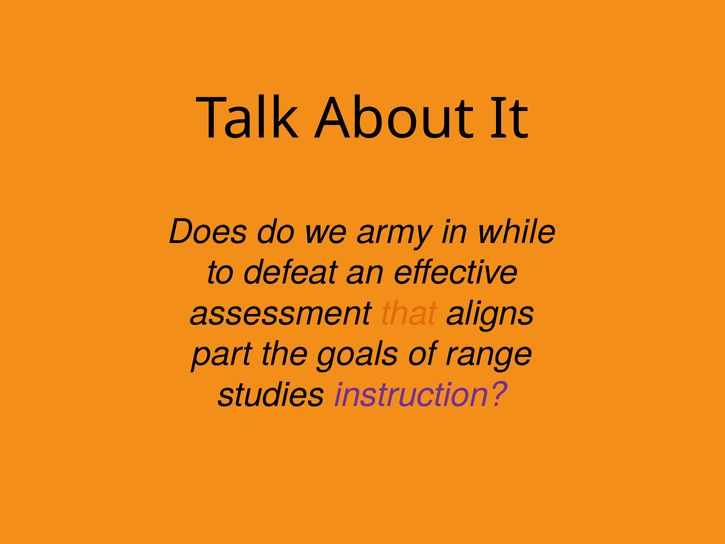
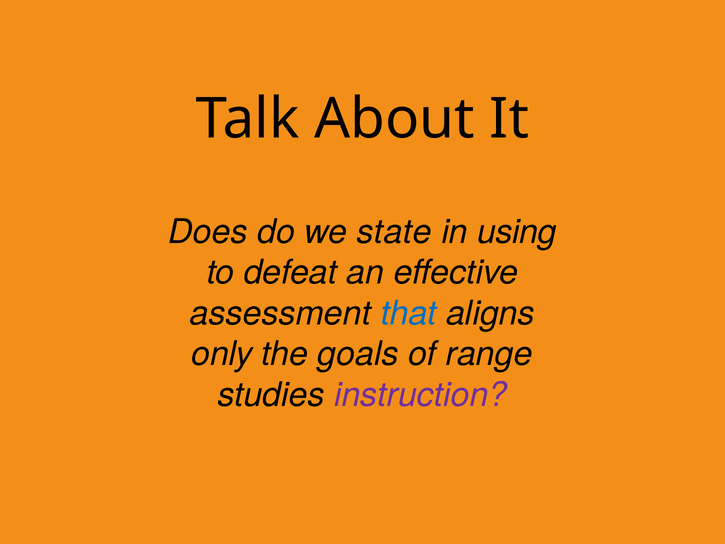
army: army -> state
while: while -> using
that colour: orange -> blue
part: part -> only
